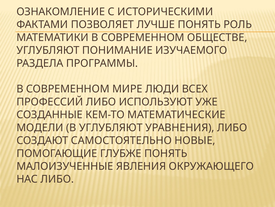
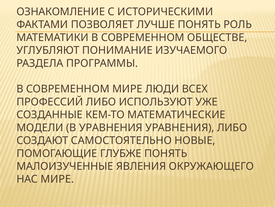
В УГЛУБЛЯЮТ: УГЛУБЛЯЮТ -> УРАВНЕНИЯ
НАС ЛИБО: ЛИБО -> МИРЕ
